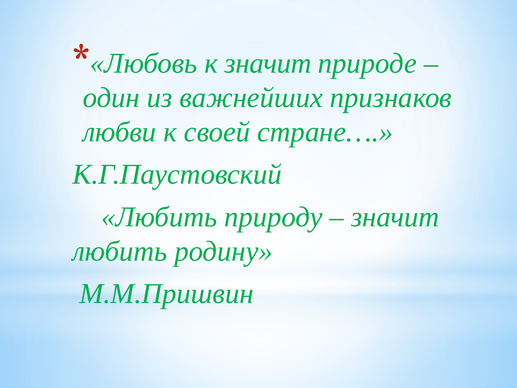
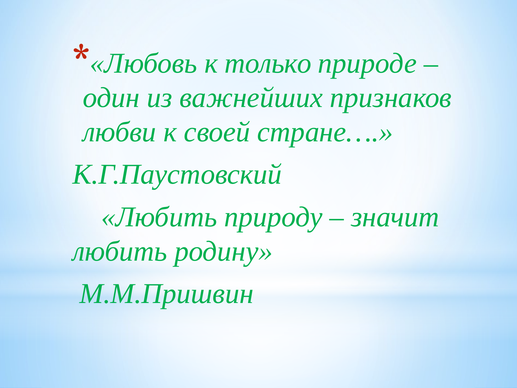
к значит: значит -> только
